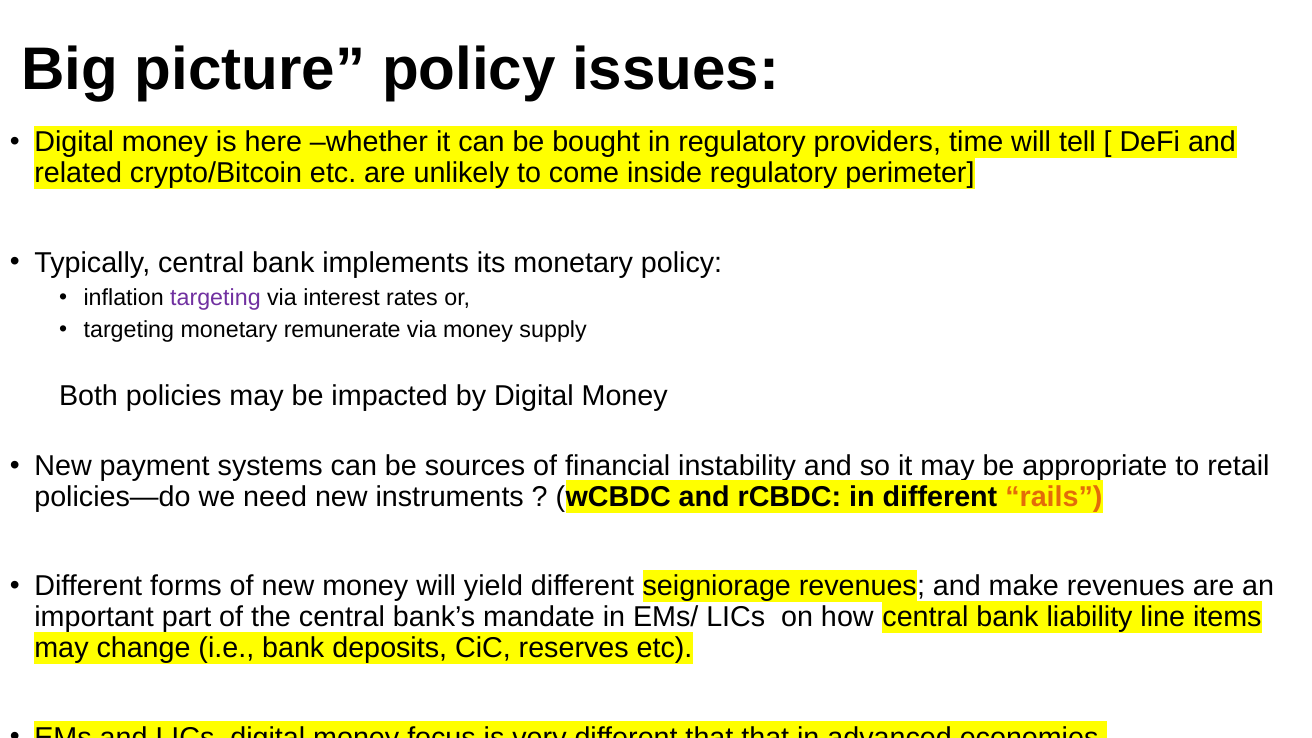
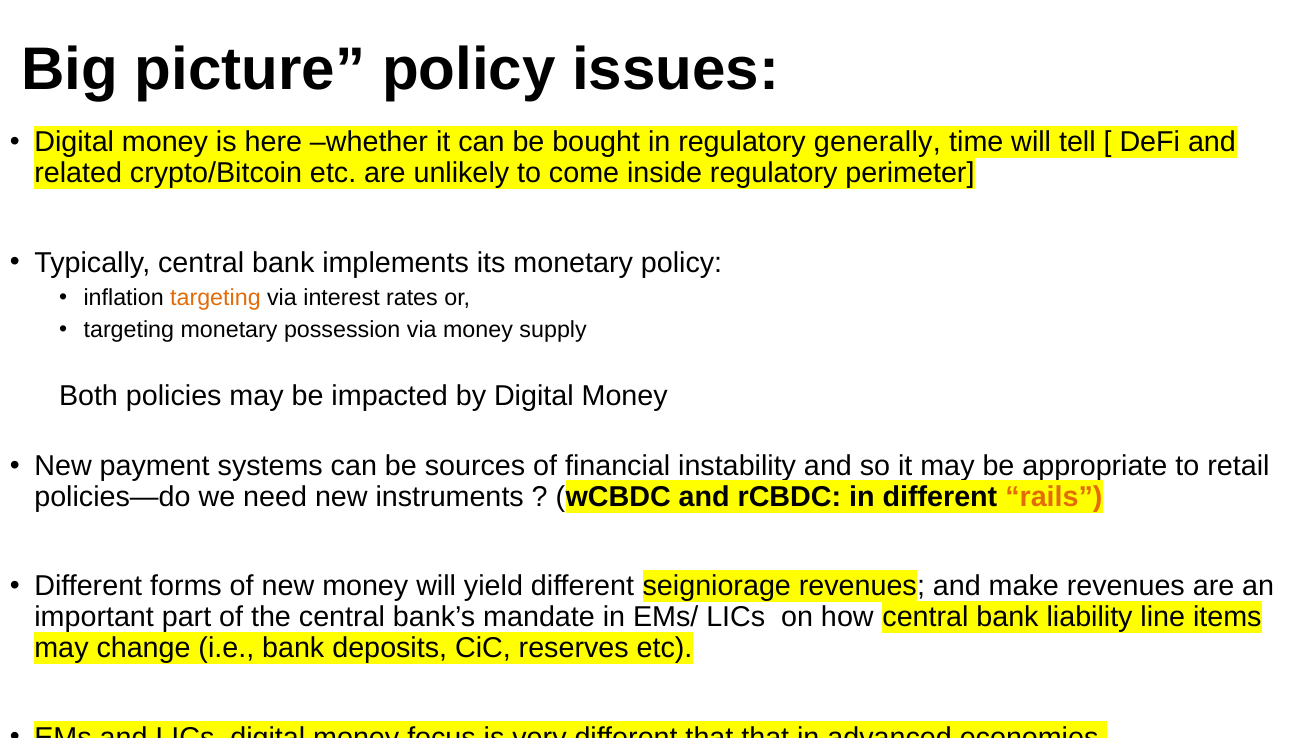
providers: providers -> generally
targeting at (215, 297) colour: purple -> orange
remunerate: remunerate -> possession
